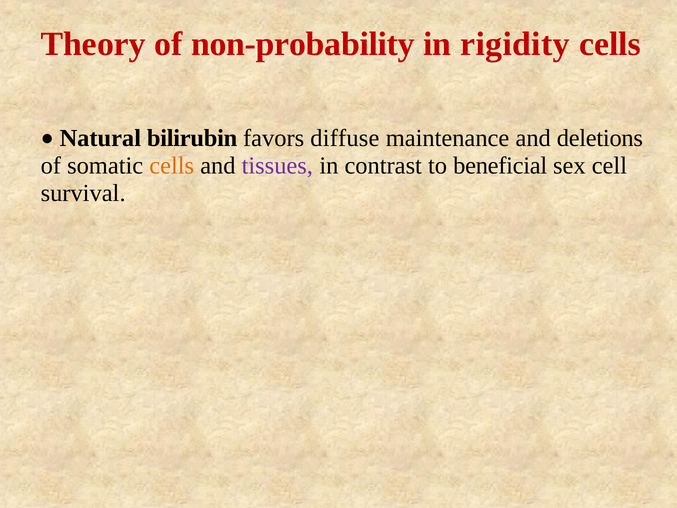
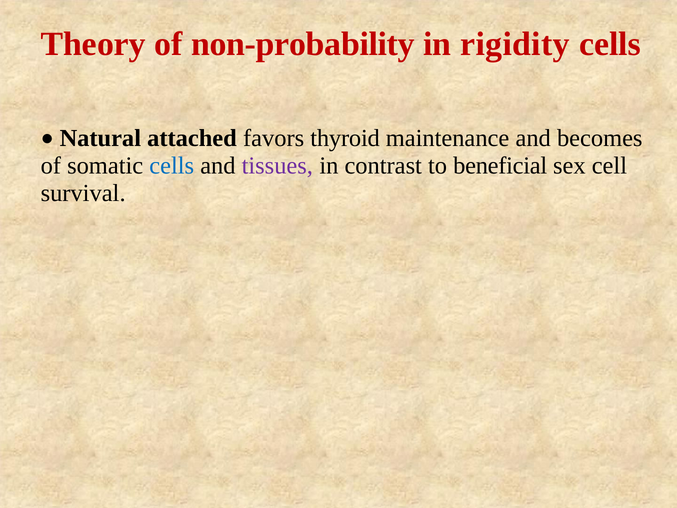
bilirubin: bilirubin -> attached
diffuse: diffuse -> thyroid
deletions: deletions -> becomes
cells at (172, 166) colour: orange -> blue
